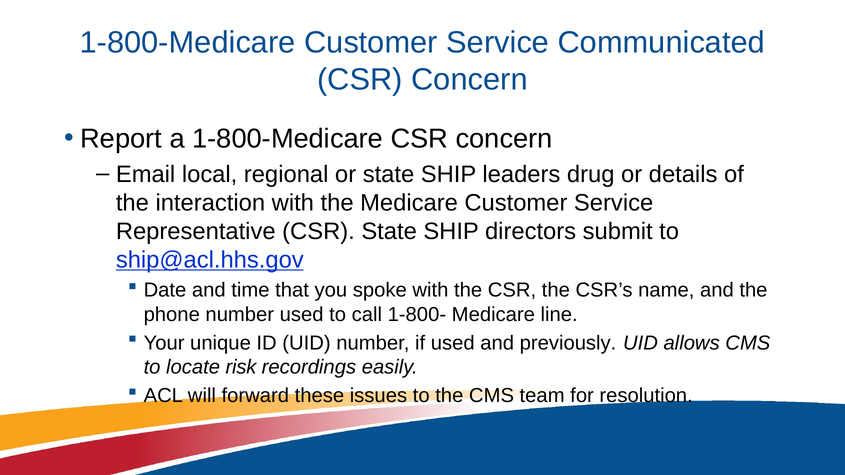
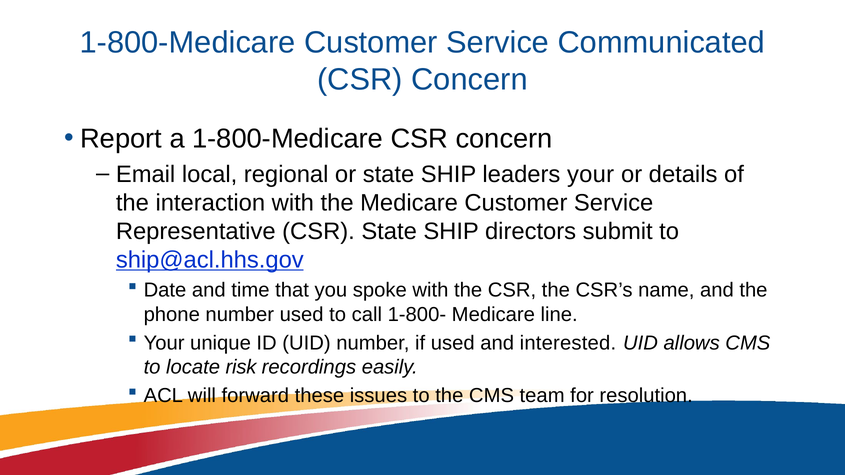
leaders drug: drug -> your
previously: previously -> interested
